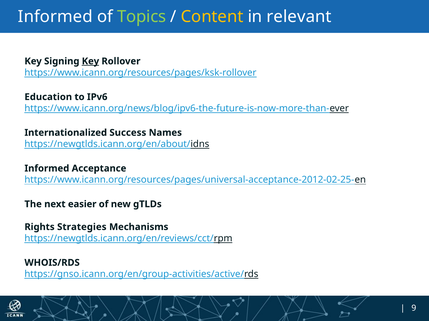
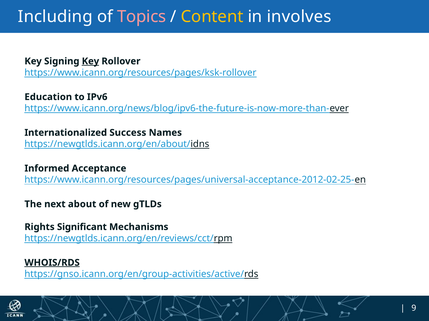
Informed at (55, 17): Informed -> Including
Topics colour: light green -> pink
relevant: relevant -> involves
easier: easier -> about
Strategies: Strategies -> Significant
WHOIS/RDS underline: none -> present
